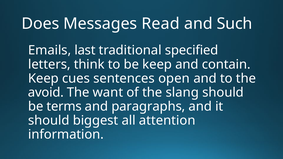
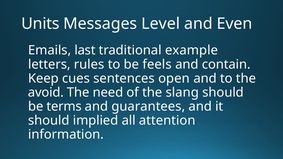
Does: Does -> Units
Read: Read -> Level
Such: Such -> Even
specified: specified -> example
think: think -> rules
be keep: keep -> feels
want: want -> need
paragraphs: paragraphs -> guarantees
biggest: biggest -> implied
